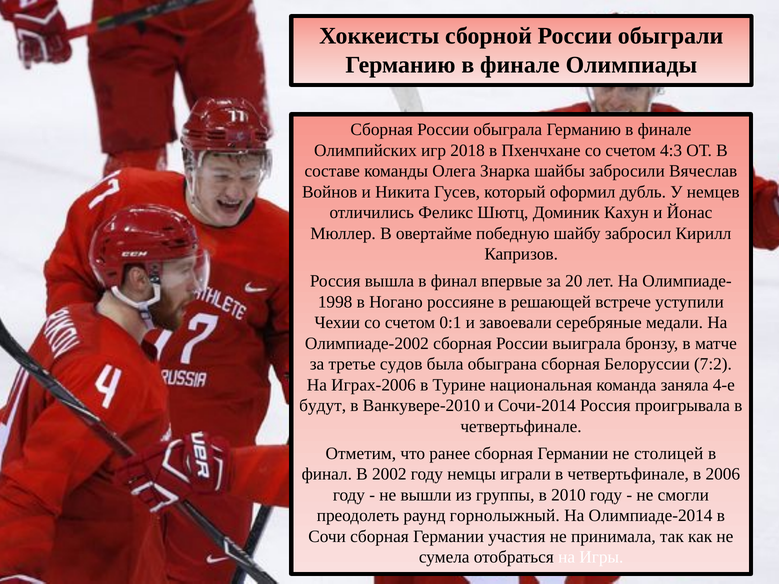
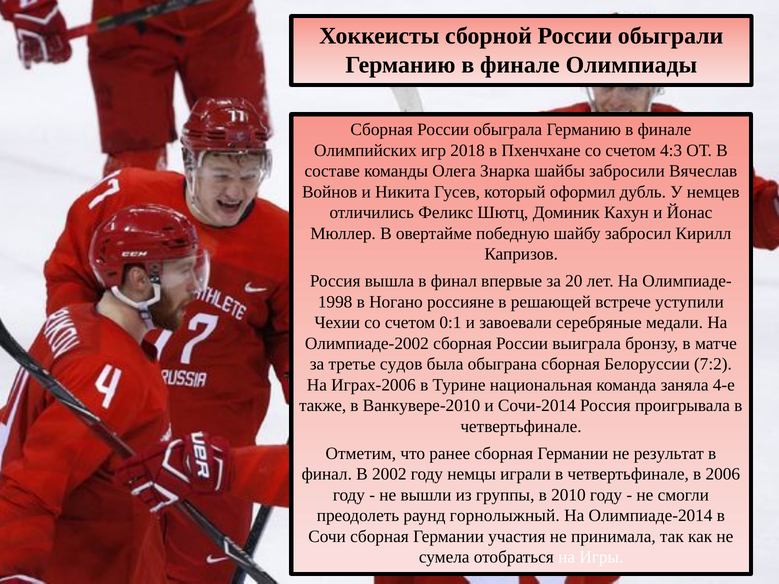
будут: будут -> также
столицей: столицей -> результат
